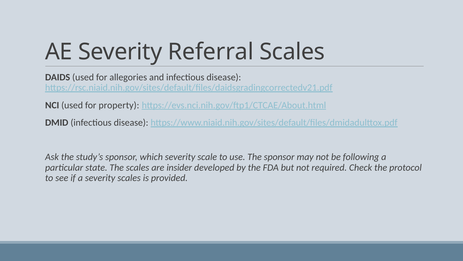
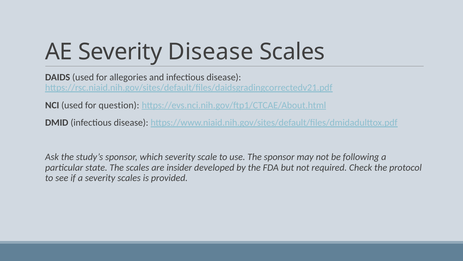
Severity Referral: Referral -> Disease
property: property -> question
